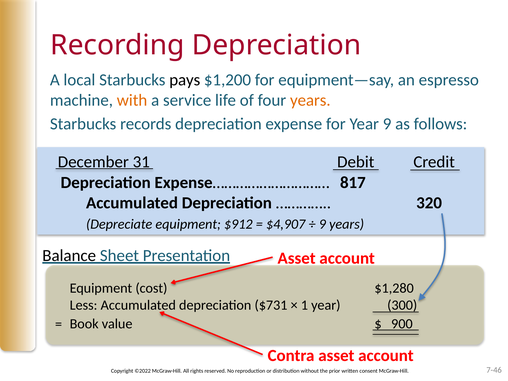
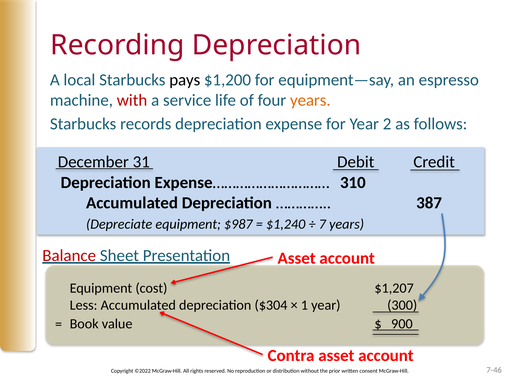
with colour: orange -> red
Year 9: 9 -> 2
817: 817 -> 310
320: 320 -> 387
$912: $912 -> $987
$4,907: $4,907 -> $1,240
9 at (322, 224): 9 -> 7
Balance colour: black -> red
$1,280: $1,280 -> $1,207
$731: $731 -> $304
